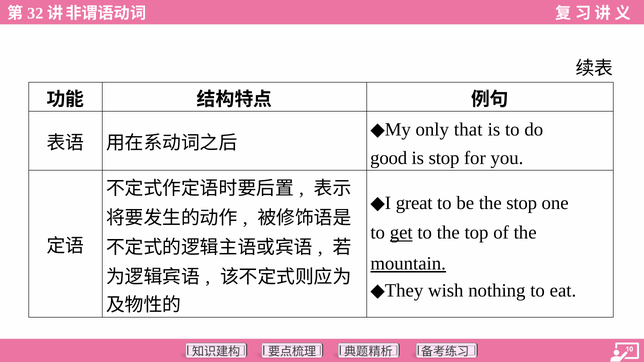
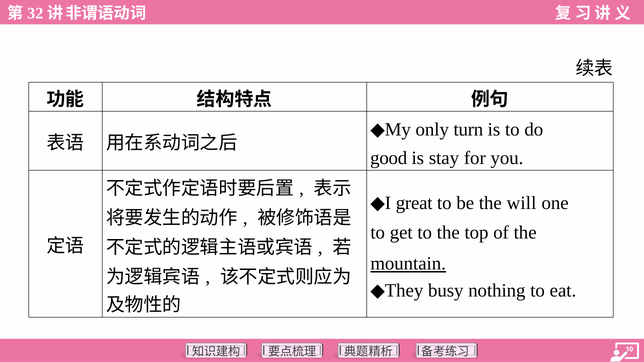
that: that -> turn
is stop: stop -> stay
the stop: stop -> will
get underline: present -> none
wish: wish -> busy
